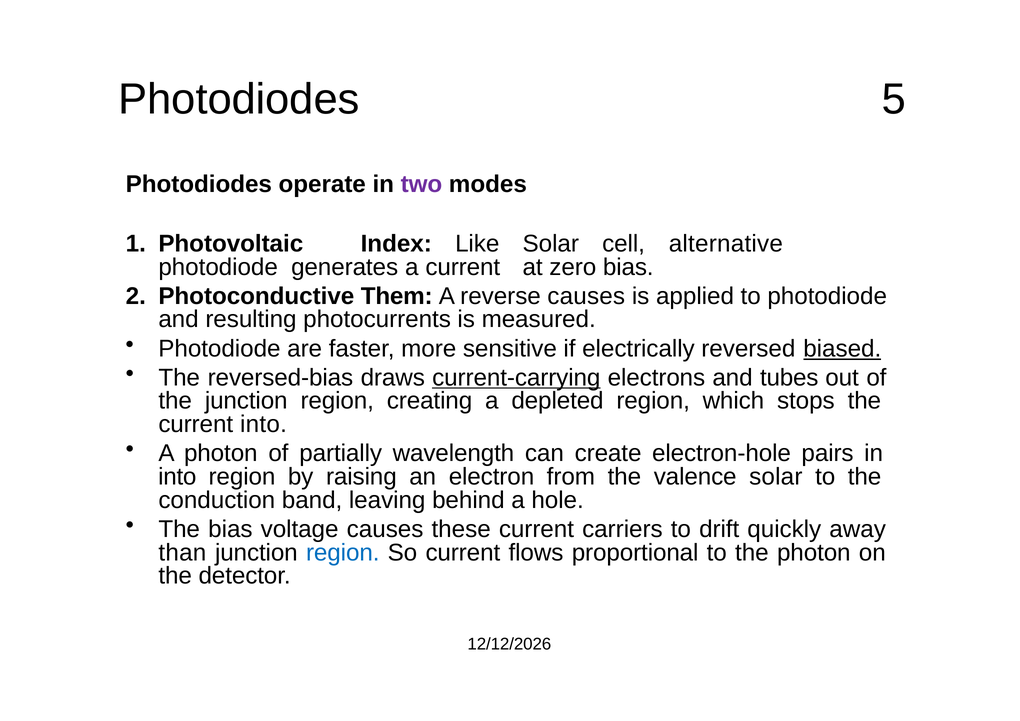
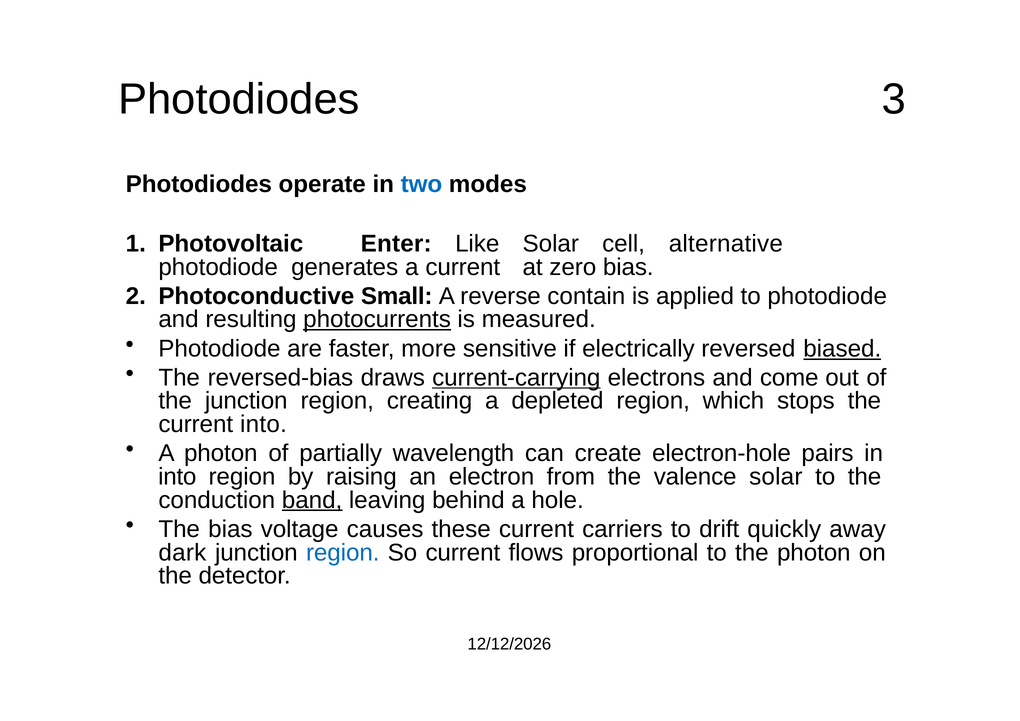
5: 5 -> 3
two colour: purple -> blue
Index: Index -> Enter
Them: Them -> Small
reverse causes: causes -> contain
photocurrents underline: none -> present
tubes: tubes -> come
band underline: none -> present
than: than -> dark
